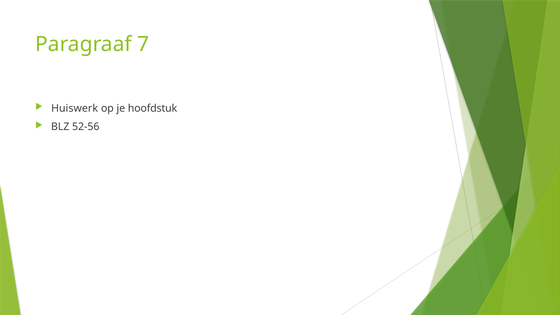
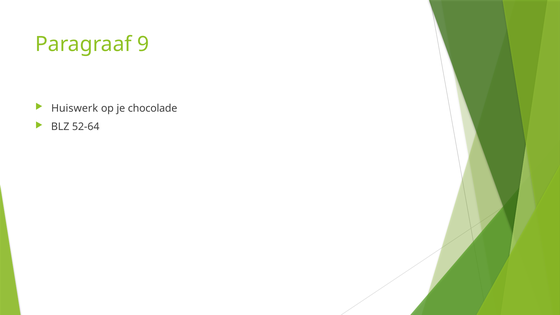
7: 7 -> 9
hoofdstuk: hoofdstuk -> chocolade
52-56: 52-56 -> 52-64
